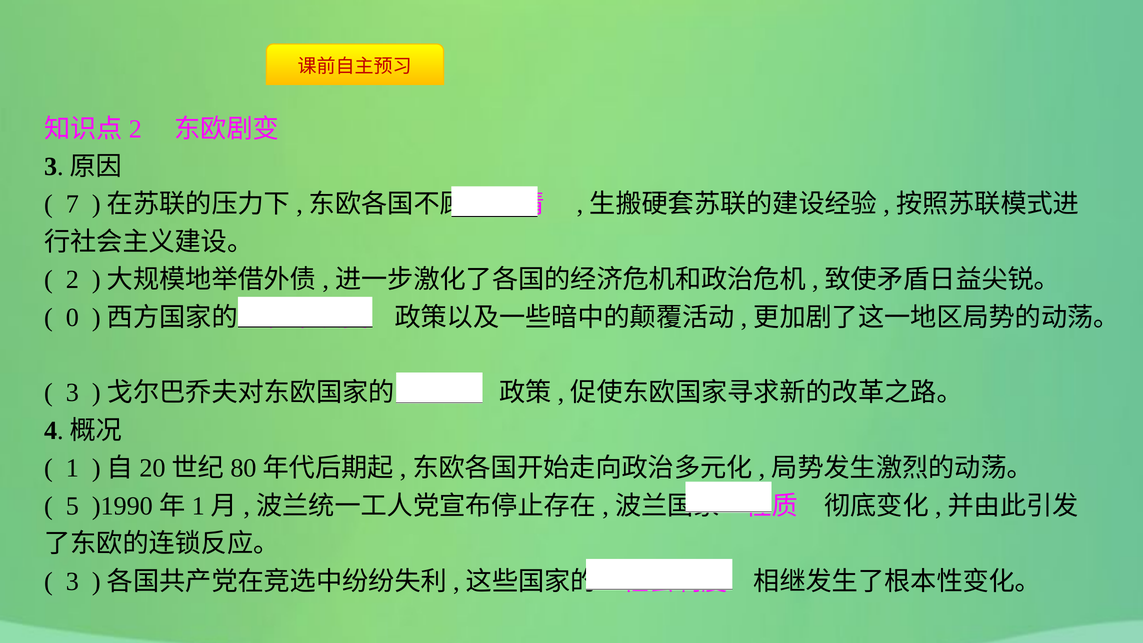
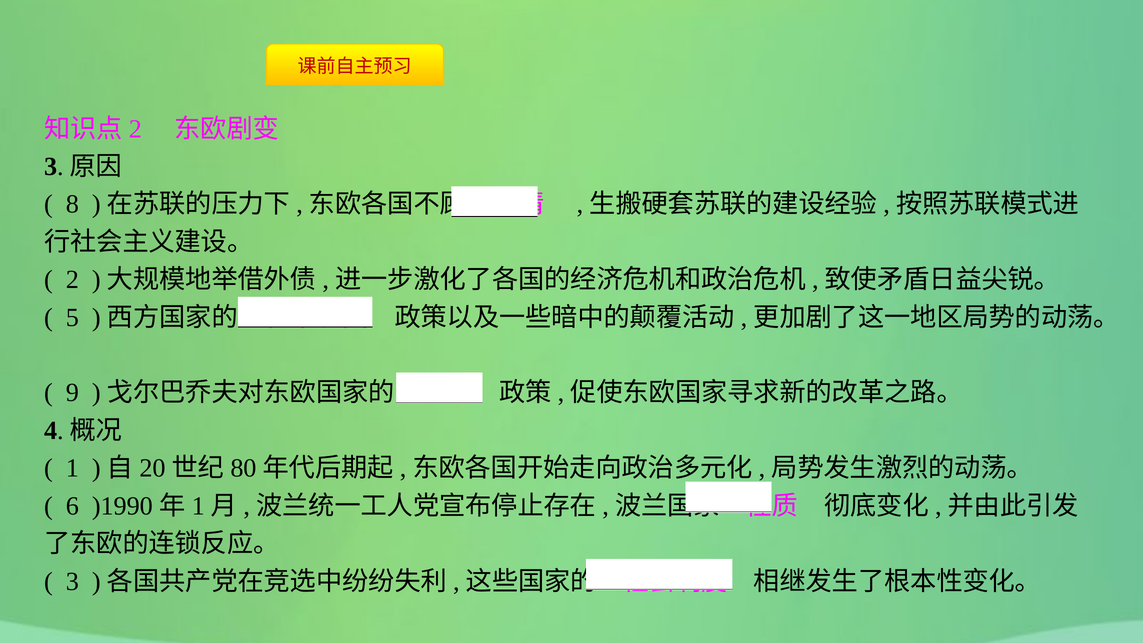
7: 7 -> 8
0: 0 -> 5
3 at (72, 393): 3 -> 9
5: 5 -> 6
